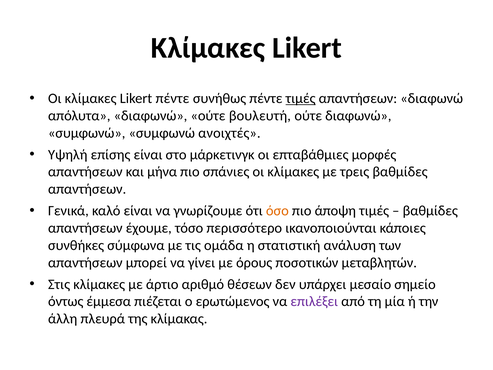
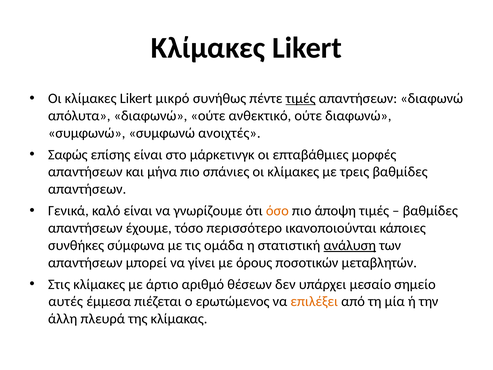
Likert πέντε: πέντε -> μικρό
βουλευτή: βουλευτή -> ανθεκτικό
Υψηλή: Υψηλή -> Σαφώς
ανάλυση underline: none -> present
όντως: όντως -> αυτές
επιλέξει colour: purple -> orange
